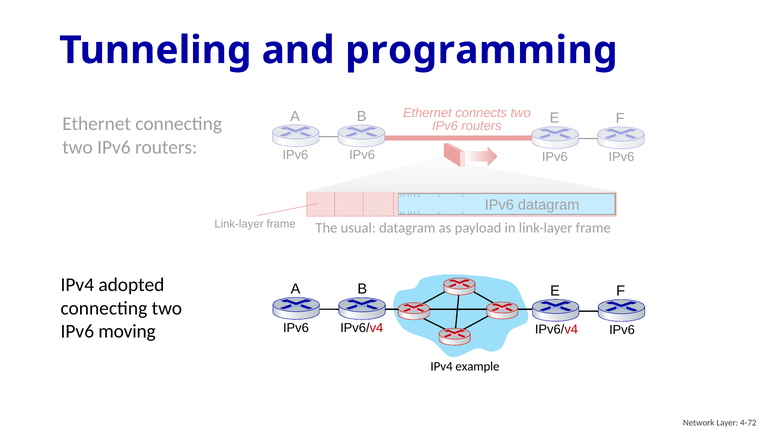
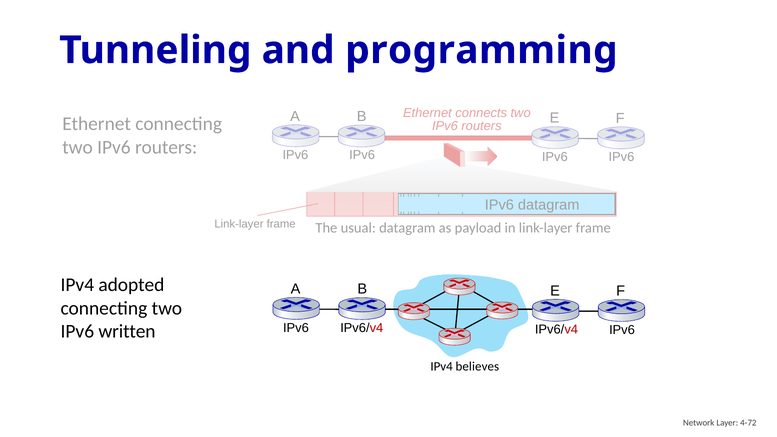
moving: moving -> written
example: example -> believes
